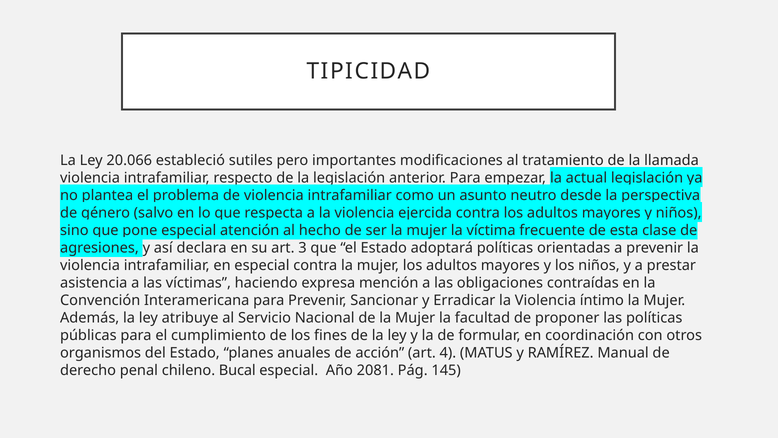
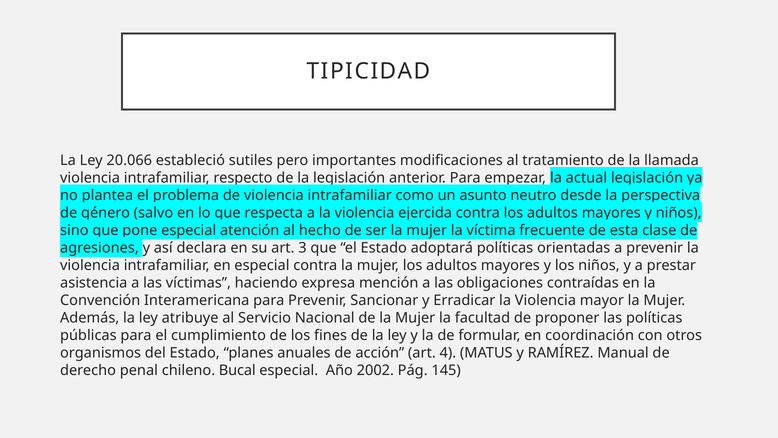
íntimo: íntimo -> mayor
2081: 2081 -> 2002
